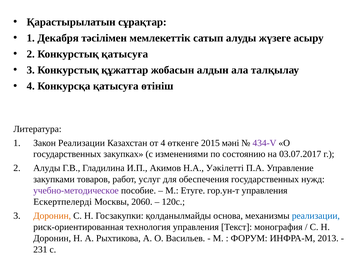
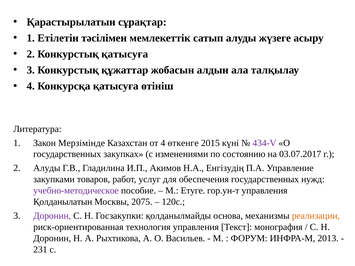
Декабря: Декабря -> Етілетін
Закон Реализации: Реализации -> Мерзімінде
мәні: мәні -> күні
Уәкілетті: Уәкілетті -> Енгізудің
Ескертпелерді: Ескертпелерді -> Қолданылатын
2060: 2060 -> 2075
Доронин at (52, 216) colour: orange -> purple
реализации at (316, 216) colour: blue -> orange
